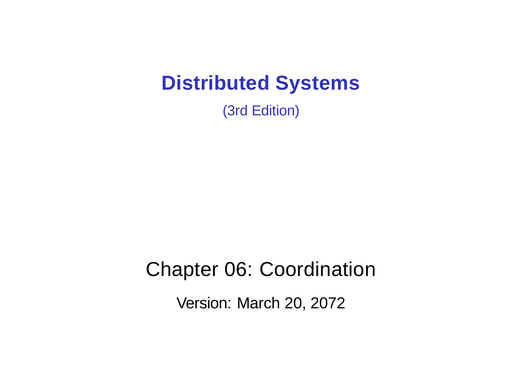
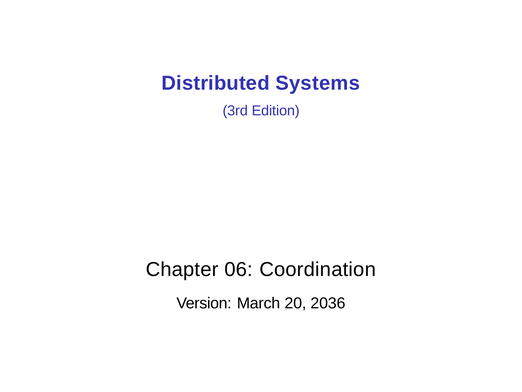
2072: 2072 -> 2036
